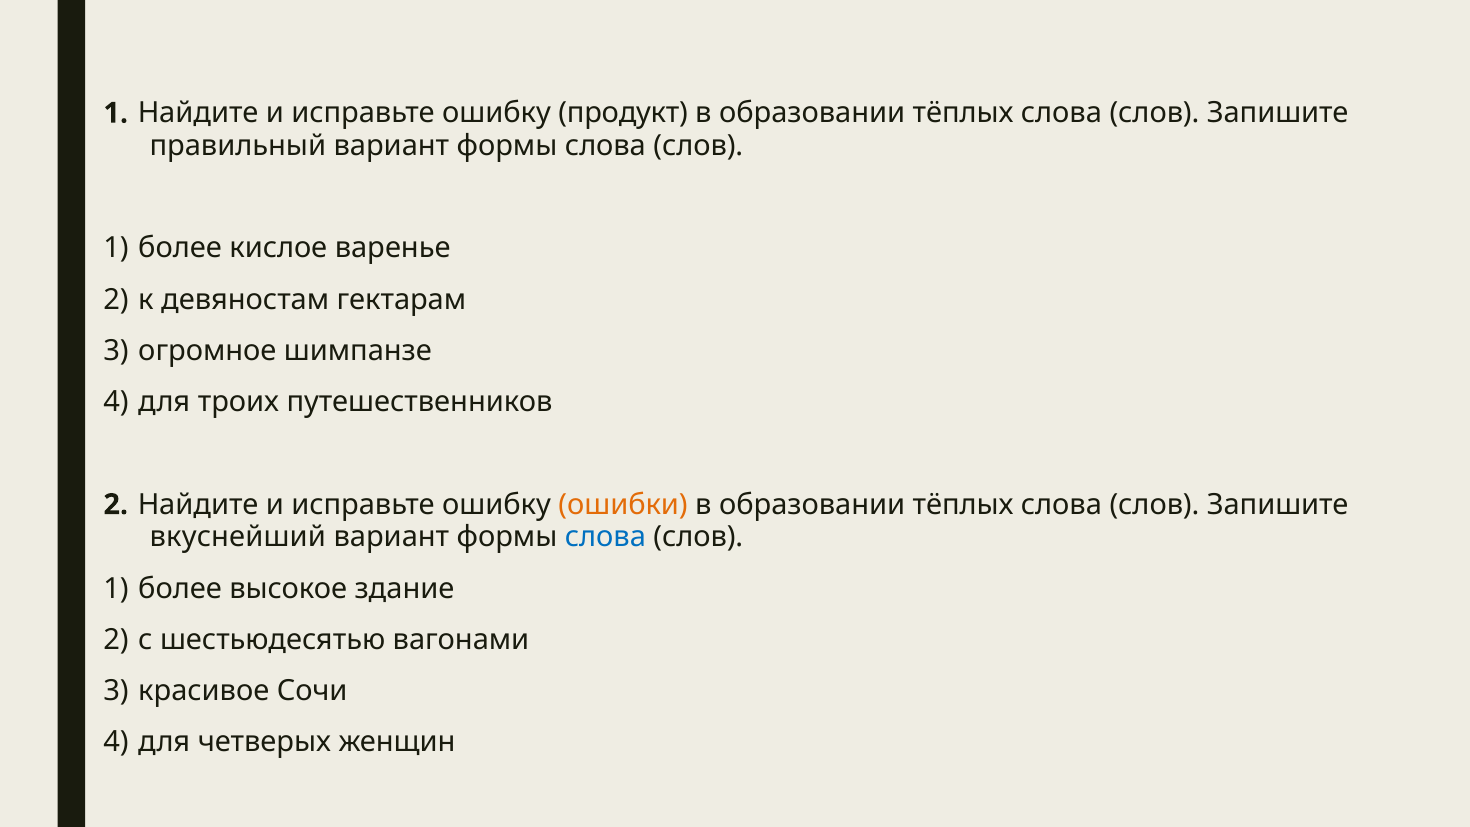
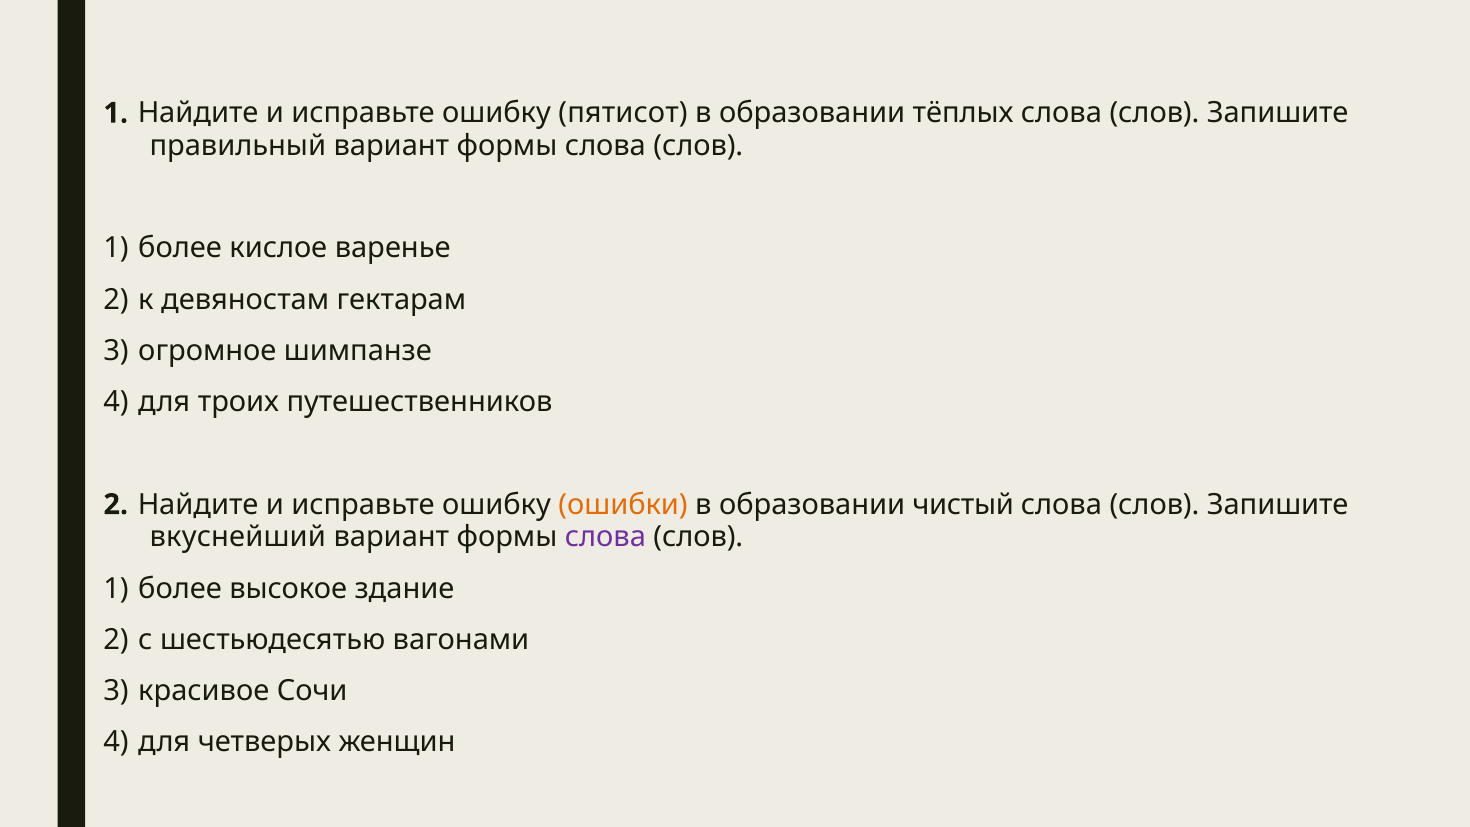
продукт: продукт -> пятисот
тёплых at (963, 504): тёплых -> чистый
слова at (605, 537) colour: blue -> purple
